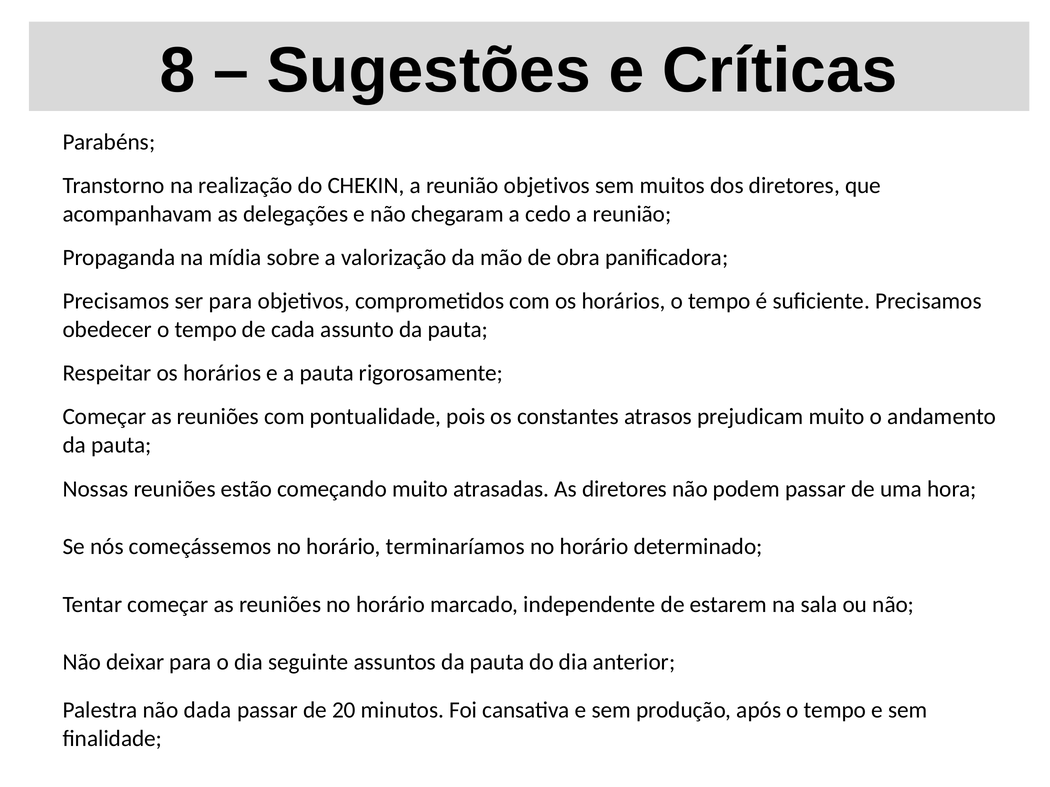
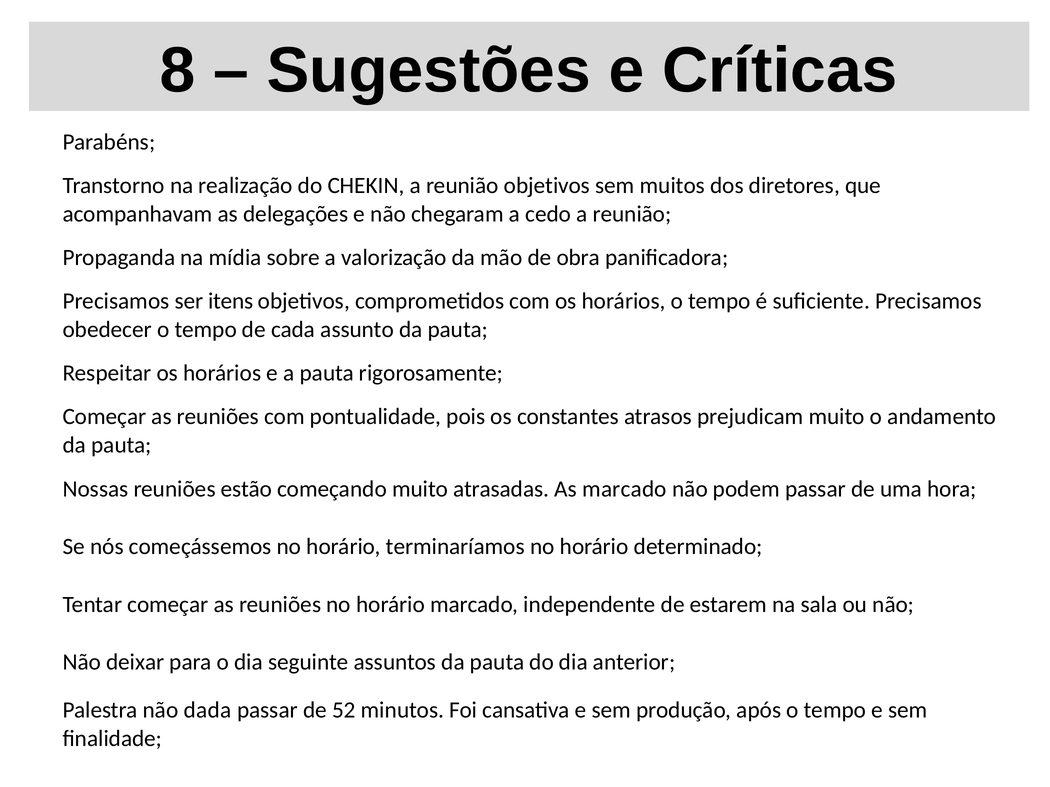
ser para: para -> itens
As diretores: diretores -> marcado
20: 20 -> 52
